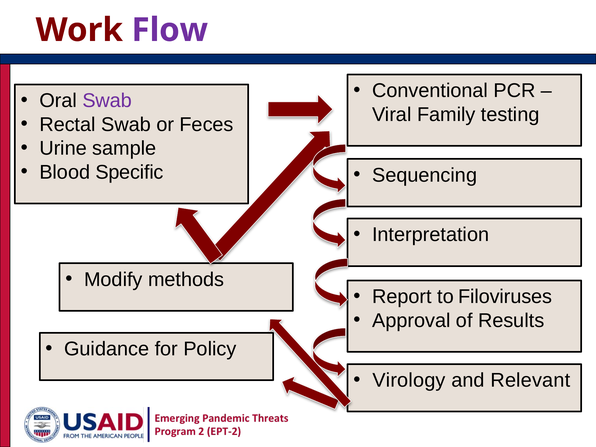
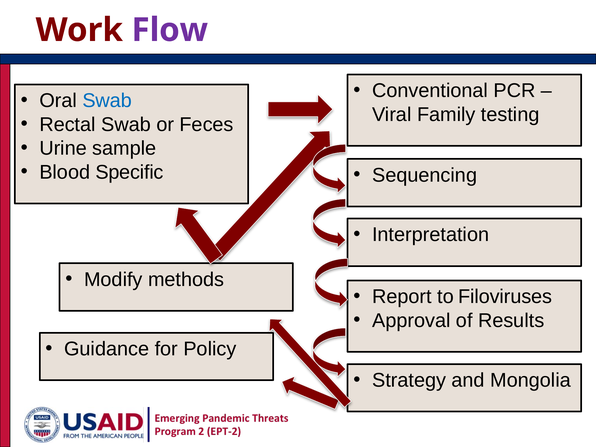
Swab at (107, 101) colour: purple -> blue
Virology: Virology -> Strategy
Relevant: Relevant -> Mongolia
